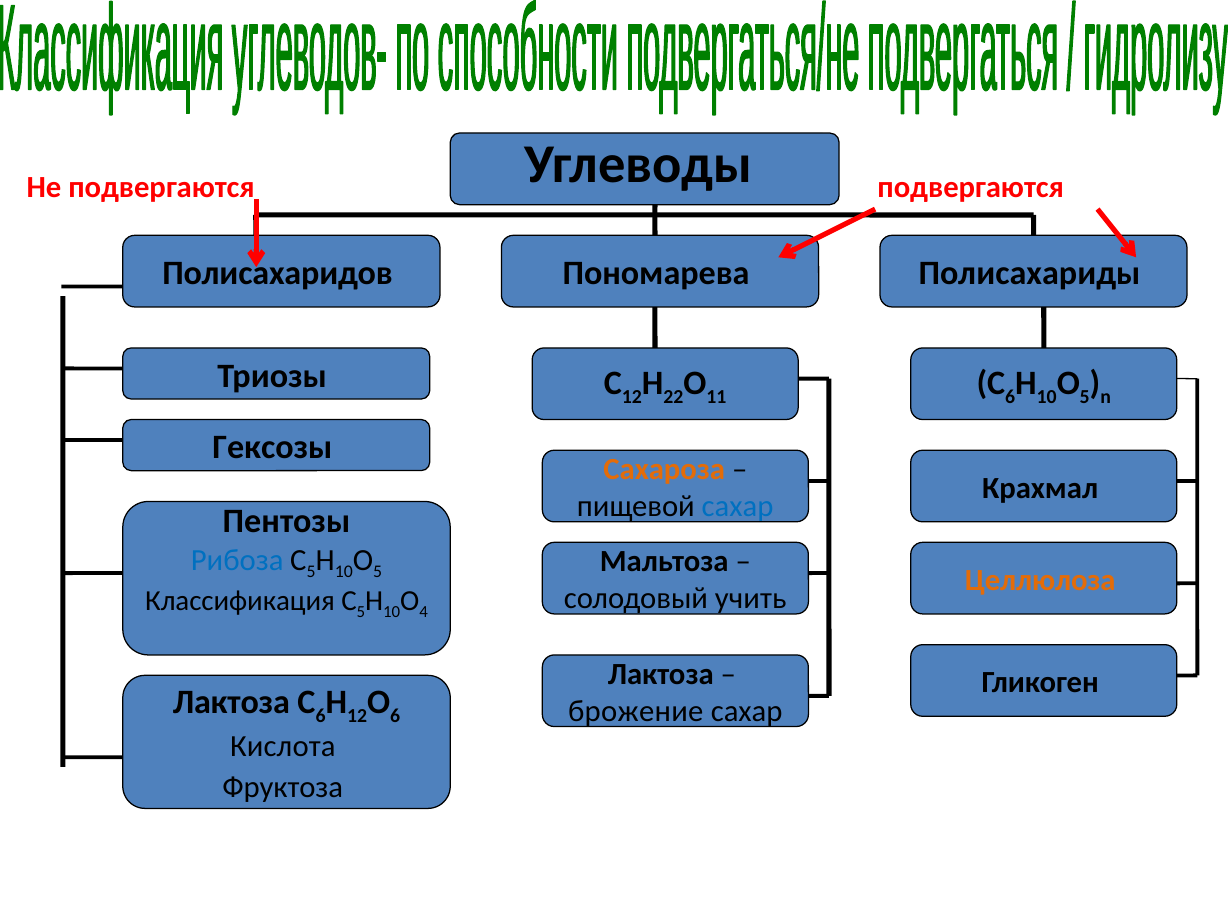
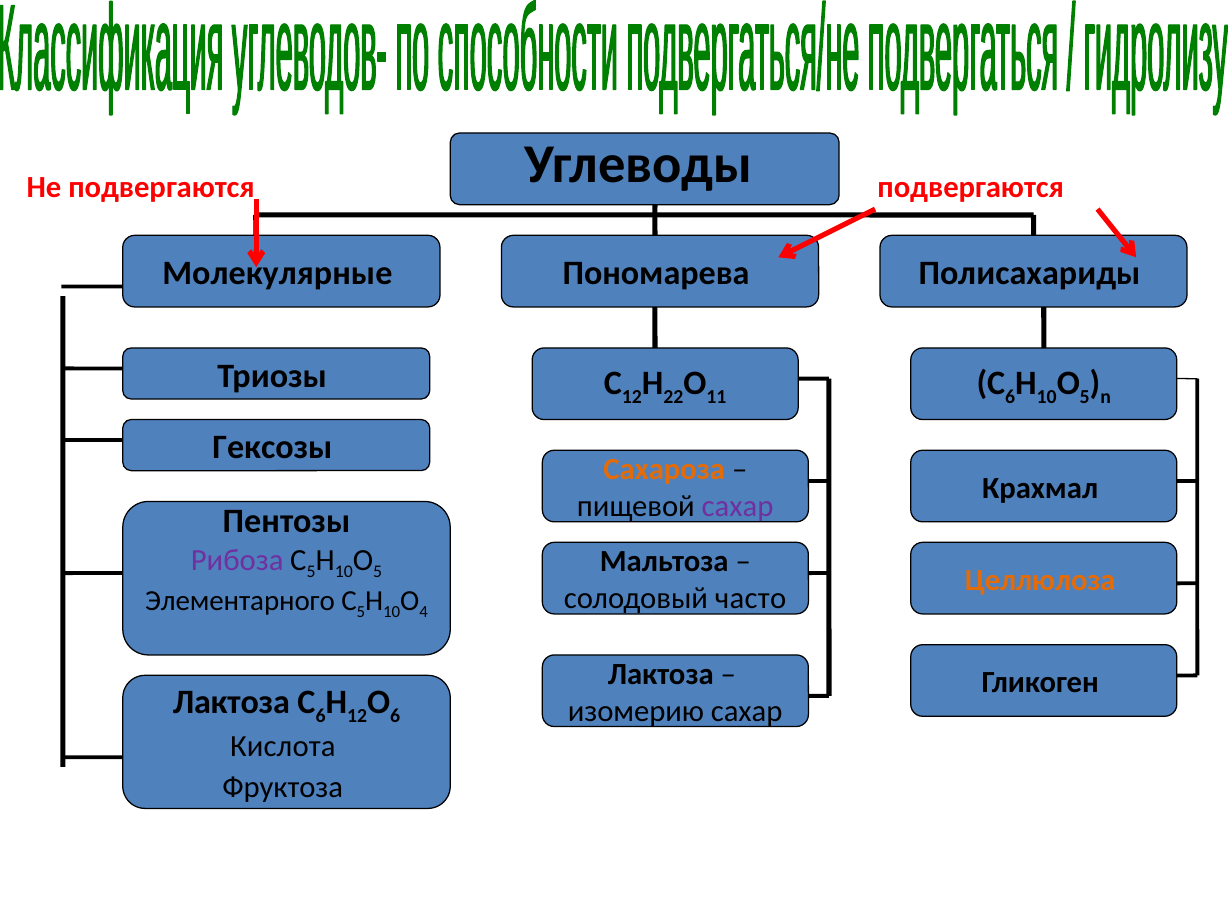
Полисахаридов: Полисахаридов -> Молекулярные
сахар at (738, 507) colour: blue -> purple
Рибоза colour: blue -> purple
учить: учить -> часто
Классификация: Классификация -> Элементарного
брожение: брожение -> изомерию
